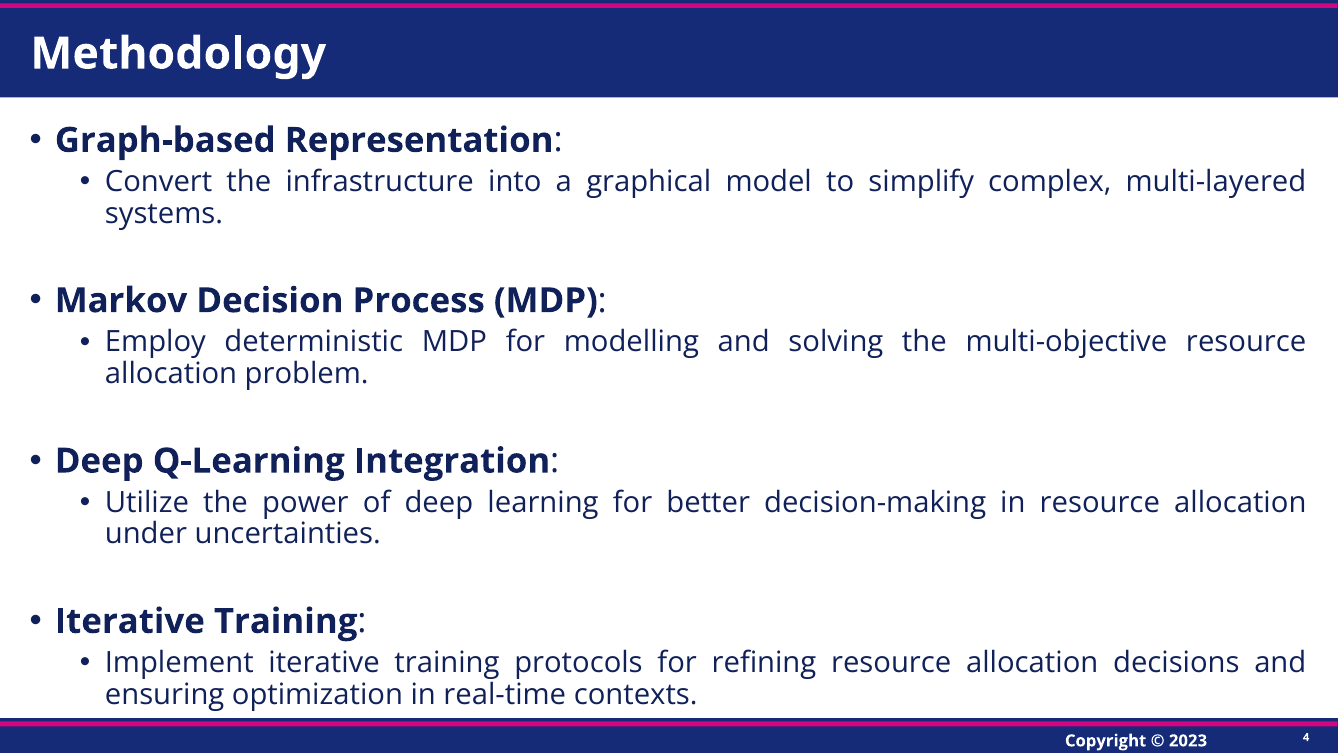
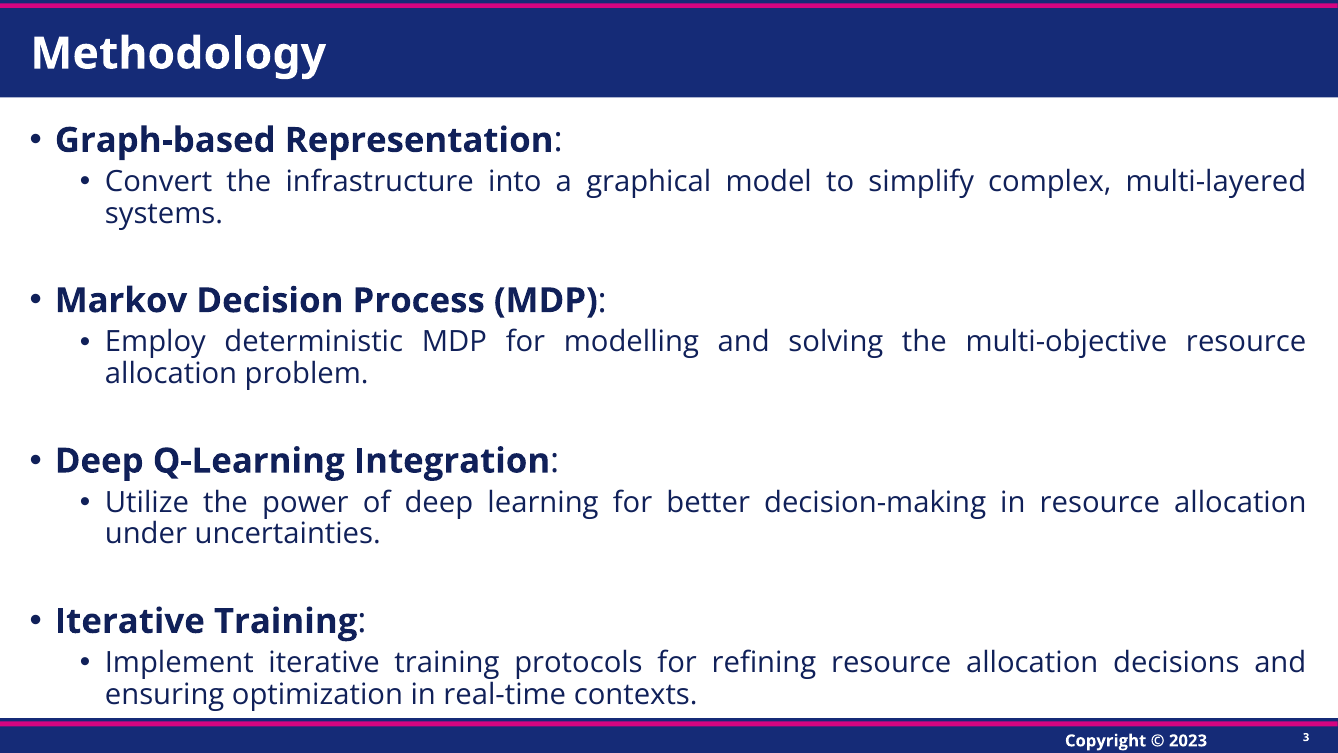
4: 4 -> 3
